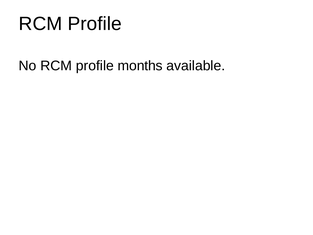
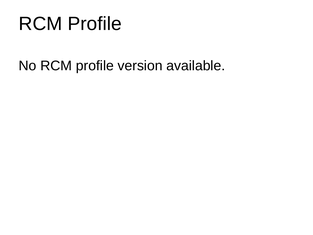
months: months -> version
